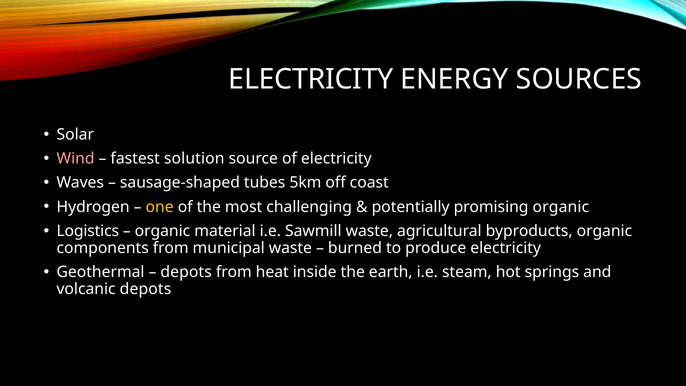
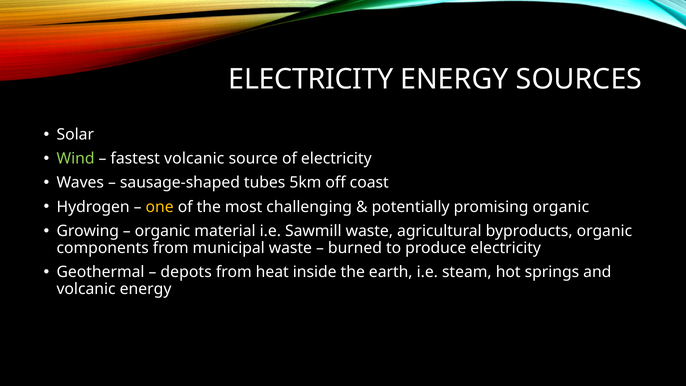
Wind colour: pink -> light green
fastest solution: solution -> volcanic
Logistics: Logistics -> Growing
volcanic depots: depots -> energy
